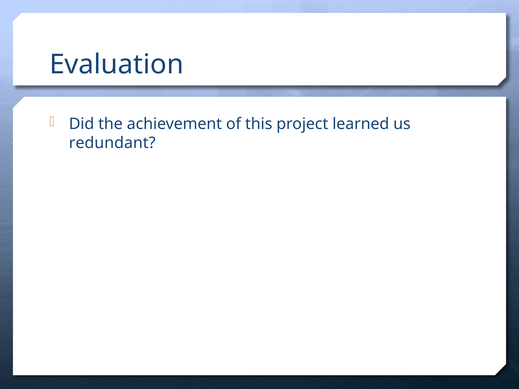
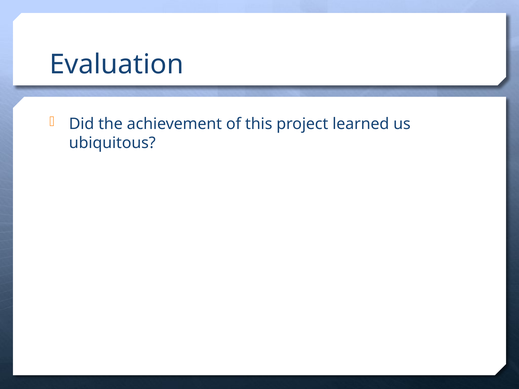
redundant: redundant -> ubiquitous
